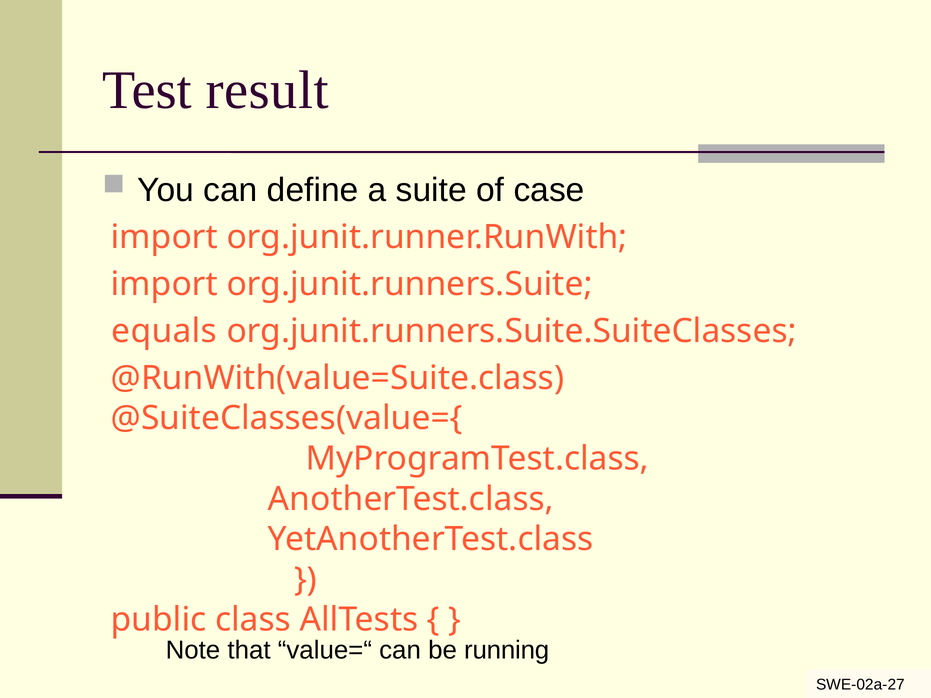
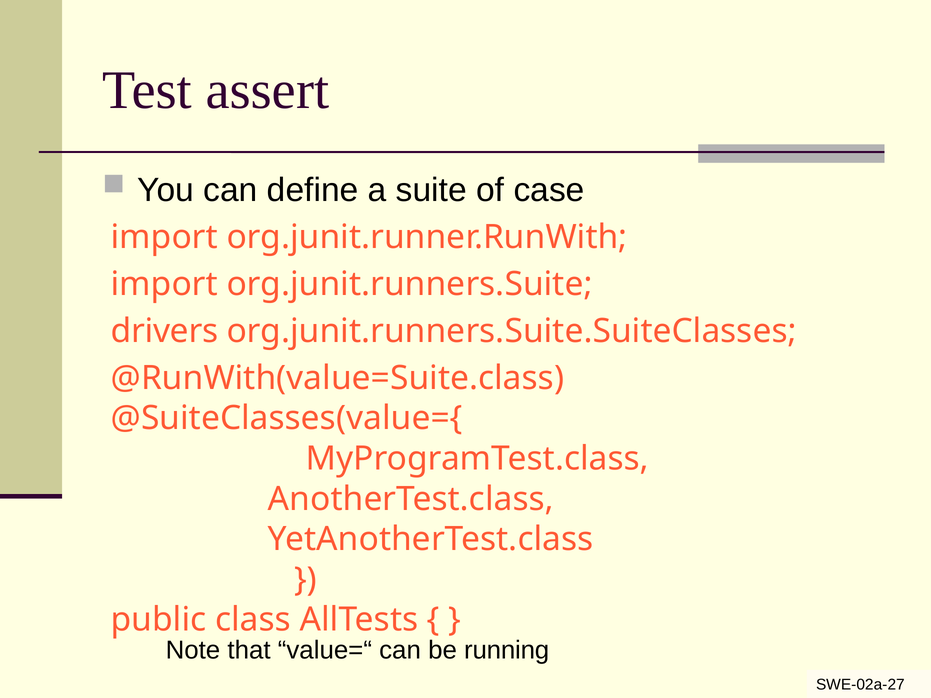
result: result -> assert
equals: equals -> drivers
